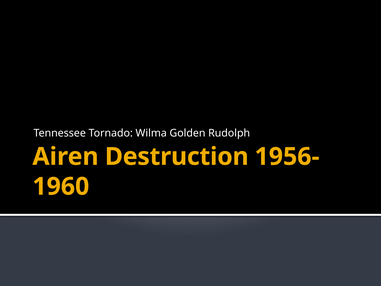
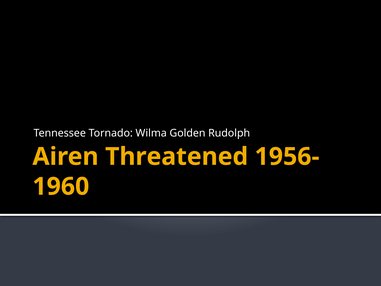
Destruction: Destruction -> Threatened
